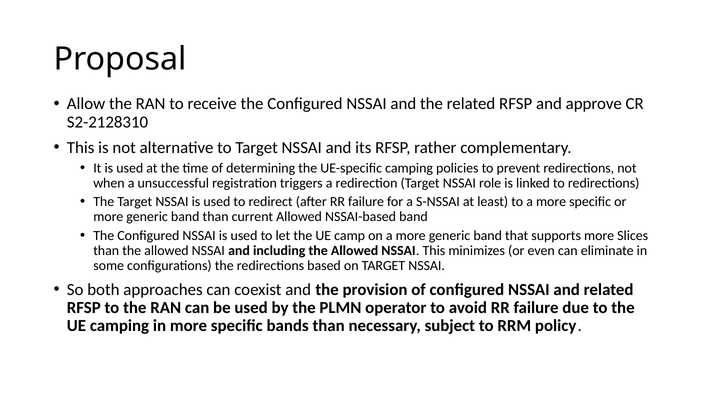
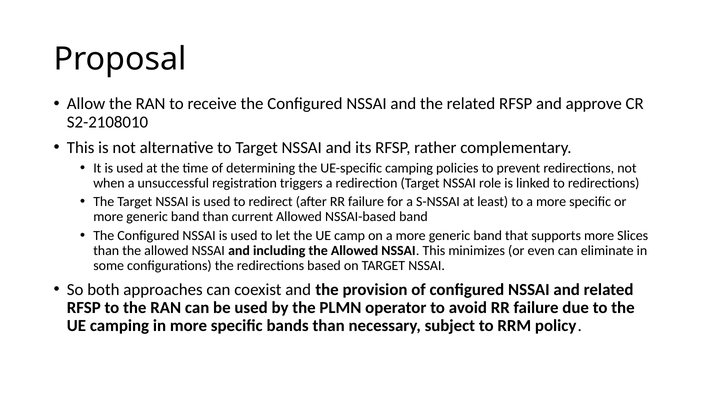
S2-2128310: S2-2128310 -> S2-2108010
